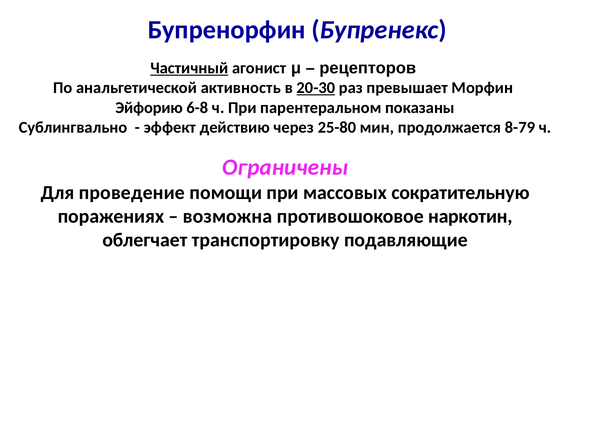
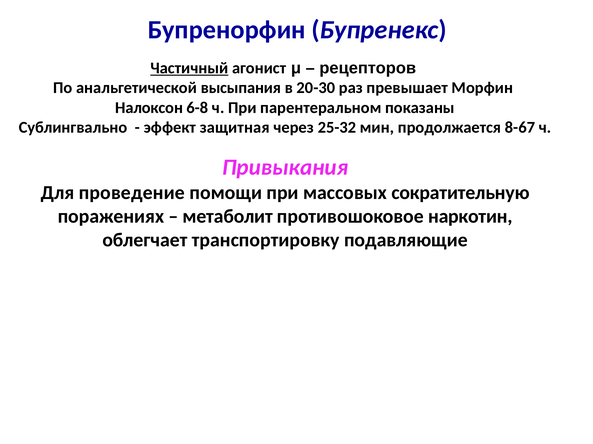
активность: активность -> высыпания
20-30 underline: present -> none
Эйфорию: Эйфорию -> Налоксон
действию: действию -> защитная
25-80: 25-80 -> 25-32
8-79: 8-79 -> 8-67
Ограничены: Ограничены -> Привыкания
возможна: возможна -> метаболит
